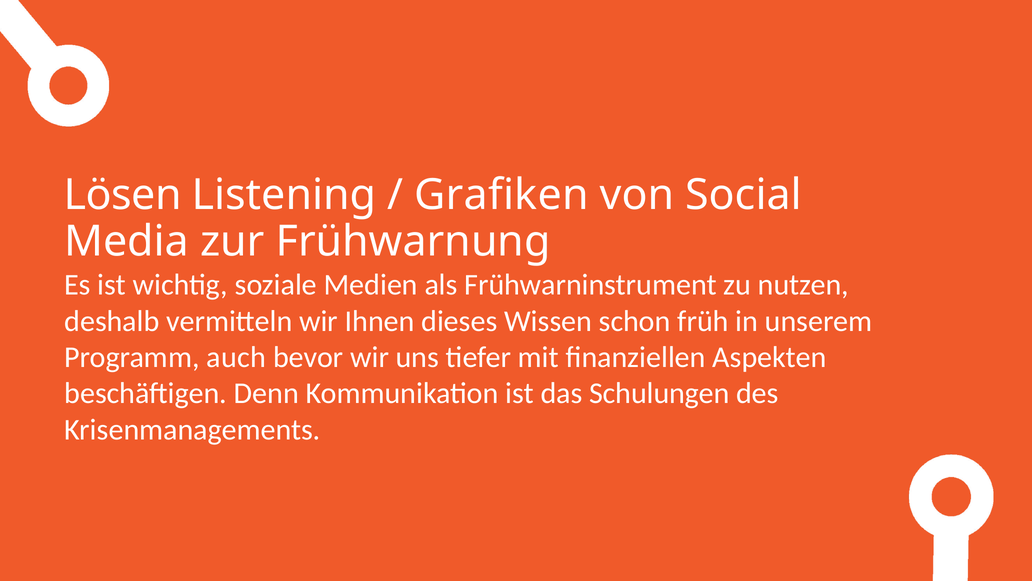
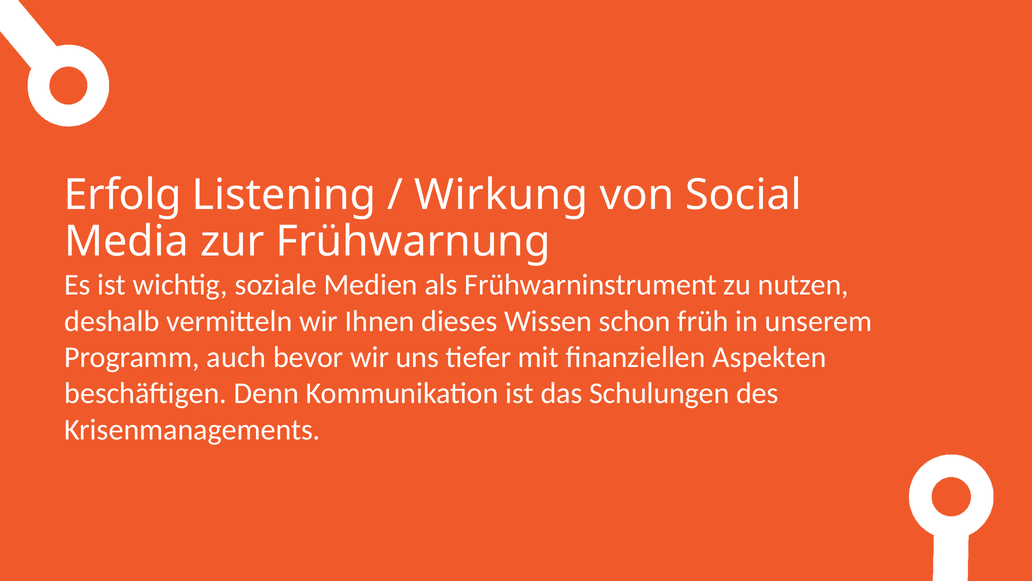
Lösen: Lösen -> Erfolg
Grafiken: Grafiken -> Wirkung
